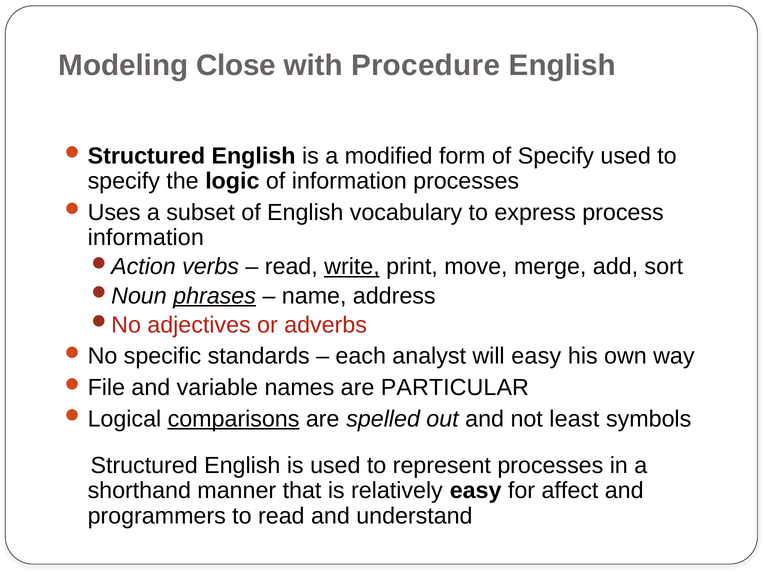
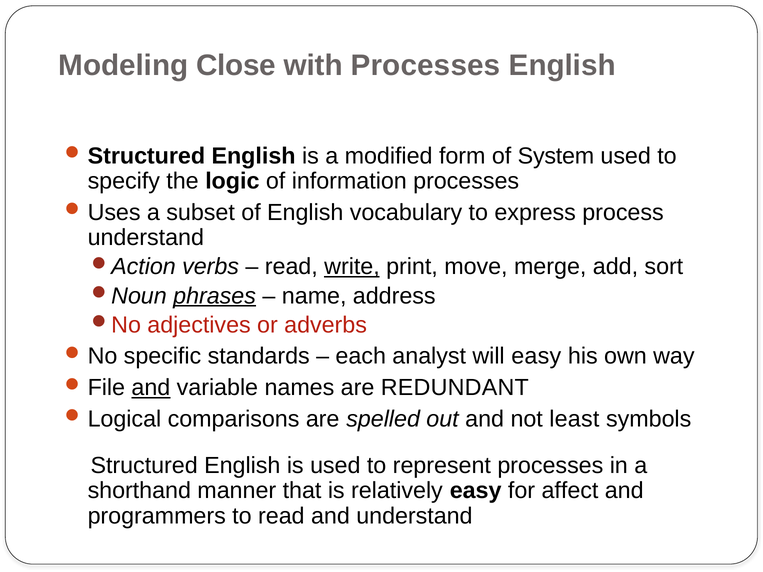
with Procedure: Procedure -> Processes
of Specify: Specify -> System
information at (146, 238): information -> understand
and at (151, 388) underline: none -> present
PARTICULAR: PARTICULAR -> REDUNDANT
comparisons underline: present -> none
